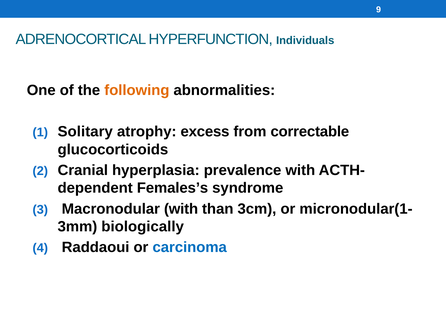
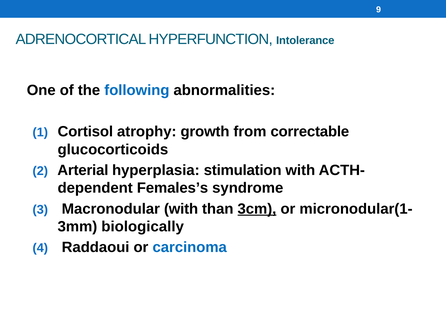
Individuals: Individuals -> Intolerance
following colour: orange -> blue
Solitary: Solitary -> Cortisol
excess: excess -> growth
Cranial: Cranial -> Arterial
prevalence: prevalence -> stimulation
3cm underline: none -> present
